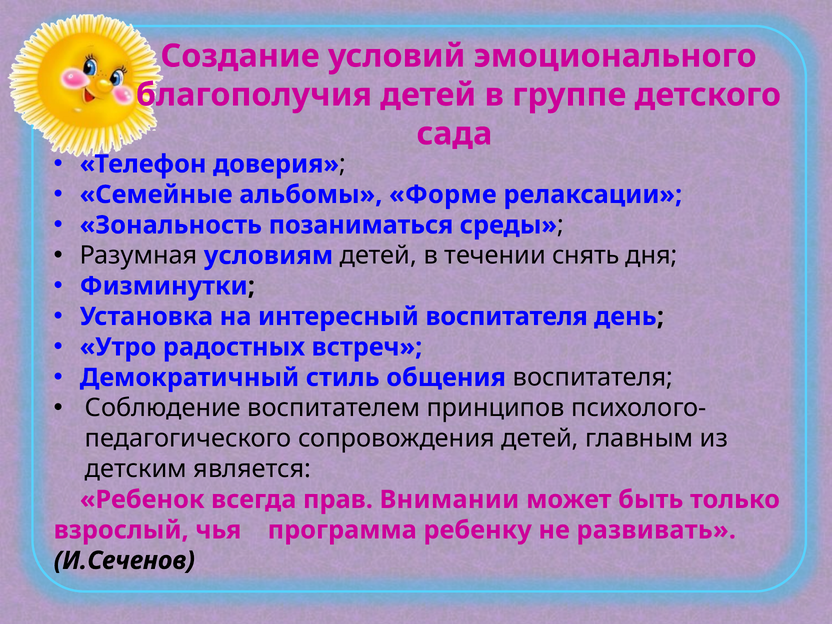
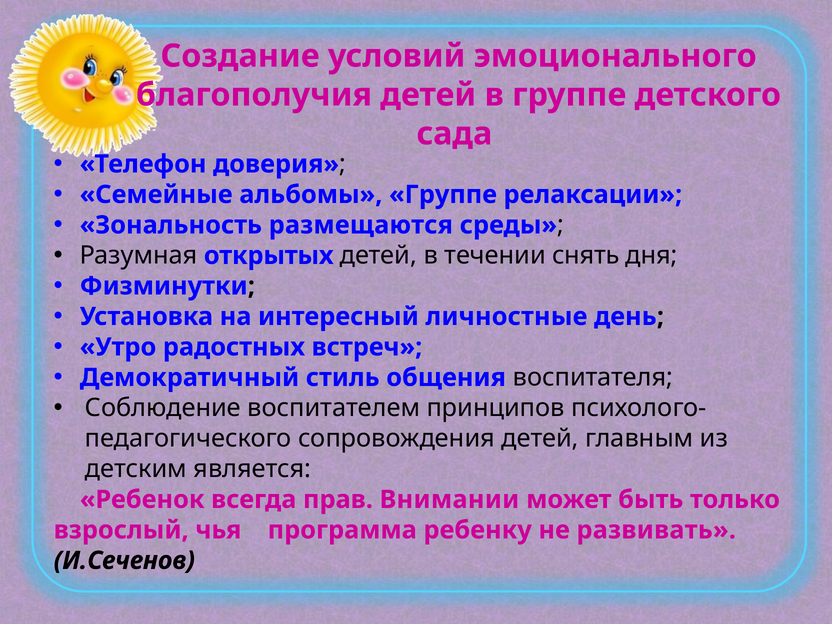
альбомы Форме: Форме -> Группе
позаниматься: позаниматься -> размещаются
условиям: условиям -> открытых
интересный воспитателя: воспитателя -> личностные
